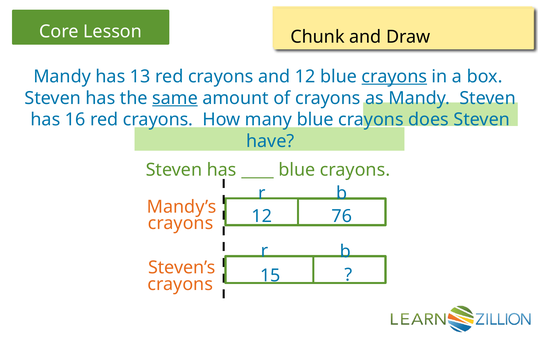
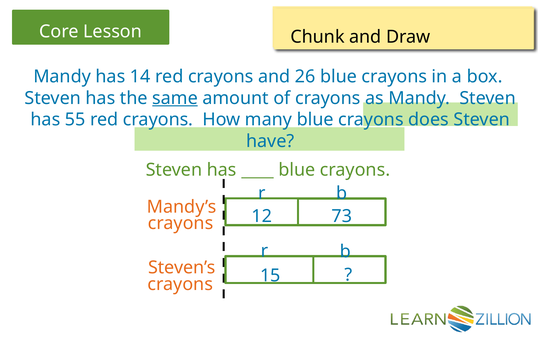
13: 13 -> 14
and 12: 12 -> 26
crayons at (394, 76) underline: present -> none
16: 16 -> 55
76: 76 -> 73
